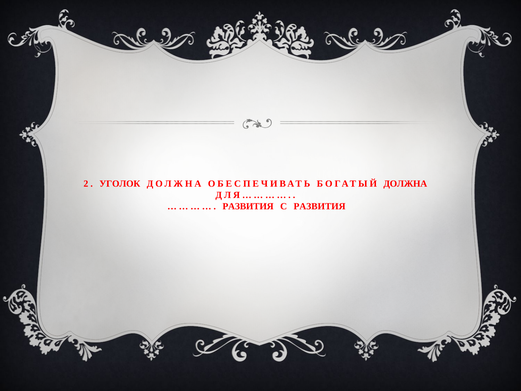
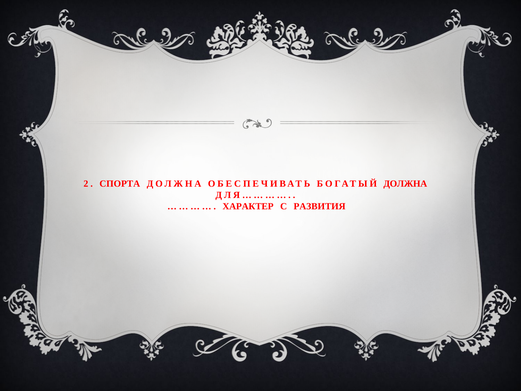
УГОЛОК: УГОЛОК -> СПОРТА
РАЗВИТИЯ at (248, 206): РАЗВИТИЯ -> ХАРАКТЕР
